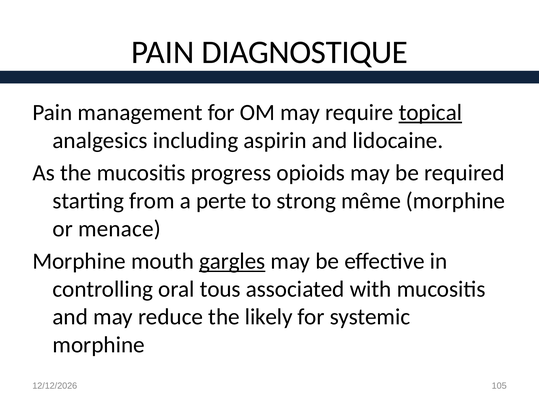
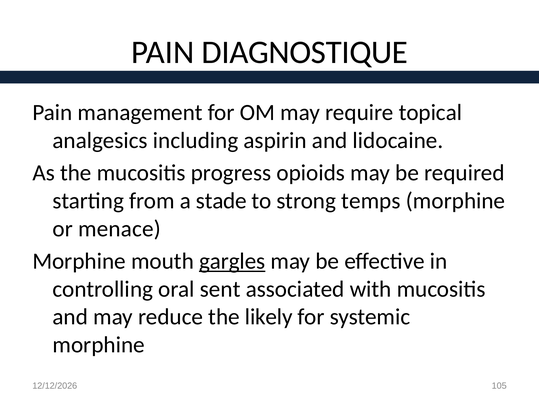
topical underline: present -> none
perte: perte -> stade
même: même -> temps
tous: tous -> sent
